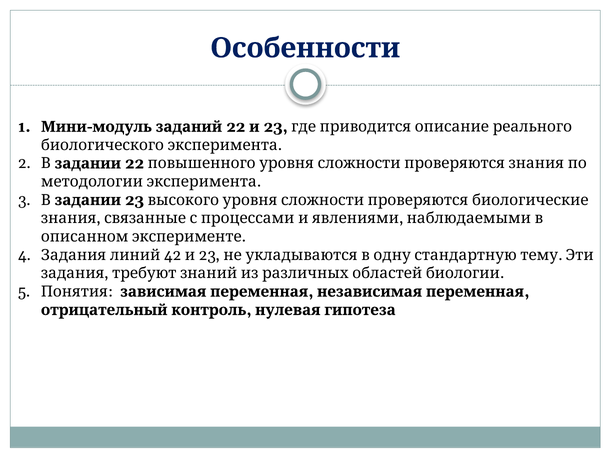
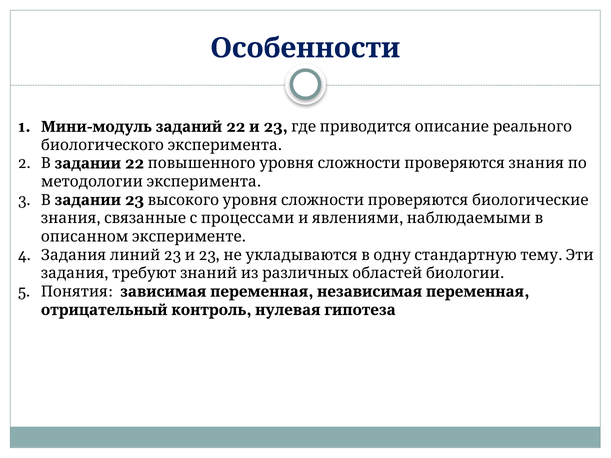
42 at (173, 255): 42 -> 23
